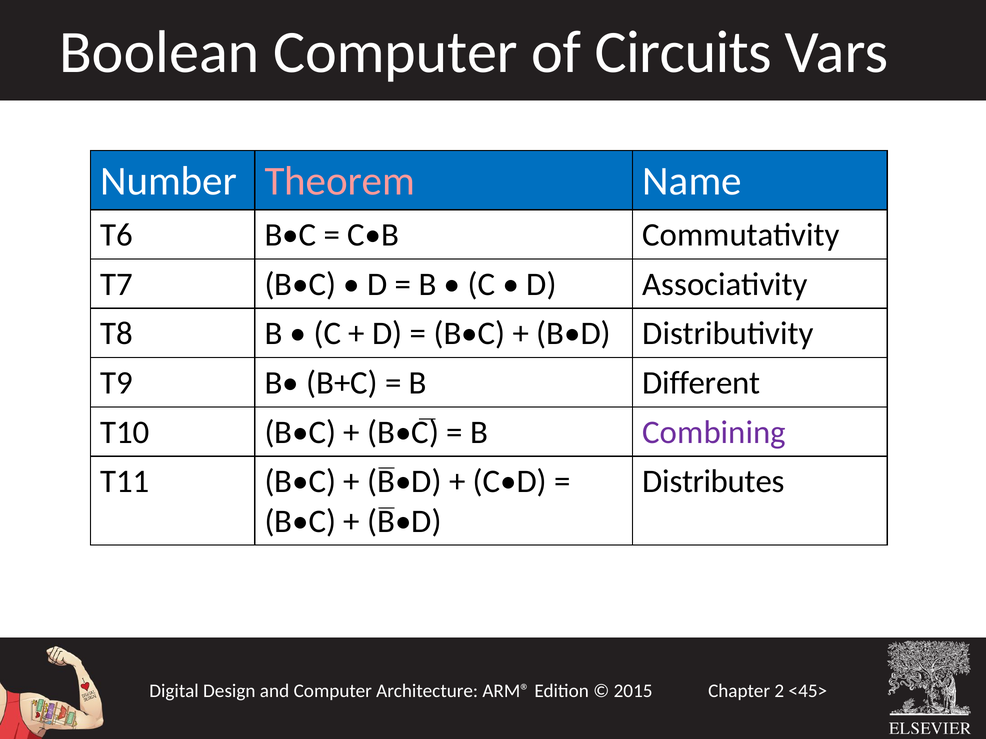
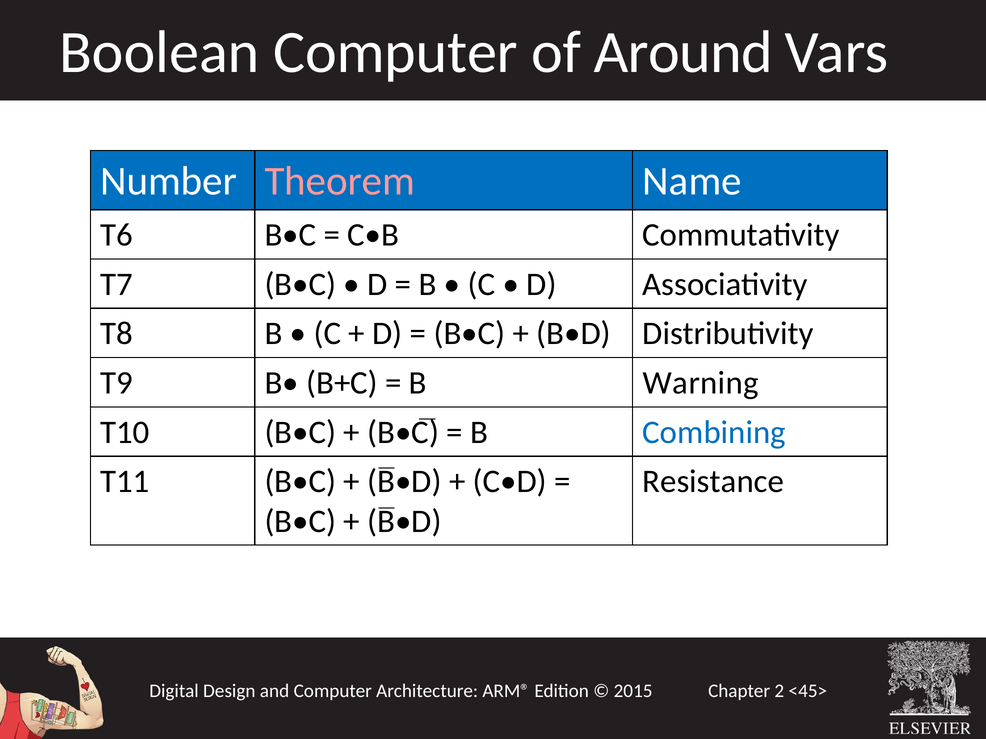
Circuits: Circuits -> Around
Different: Different -> Warning
Combining colour: purple -> blue
Distributes: Distributes -> Resistance
